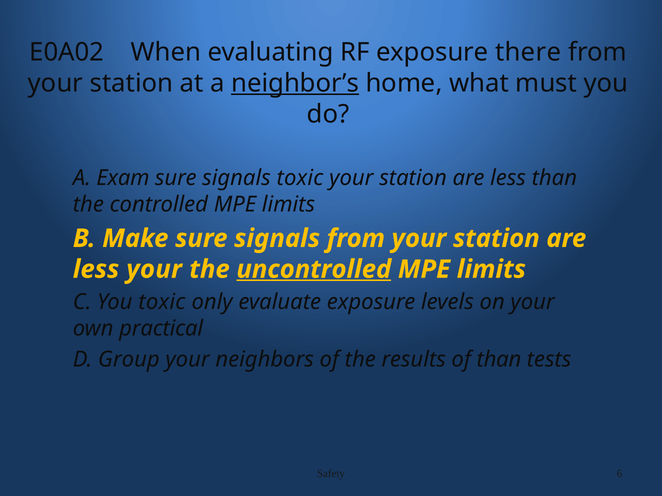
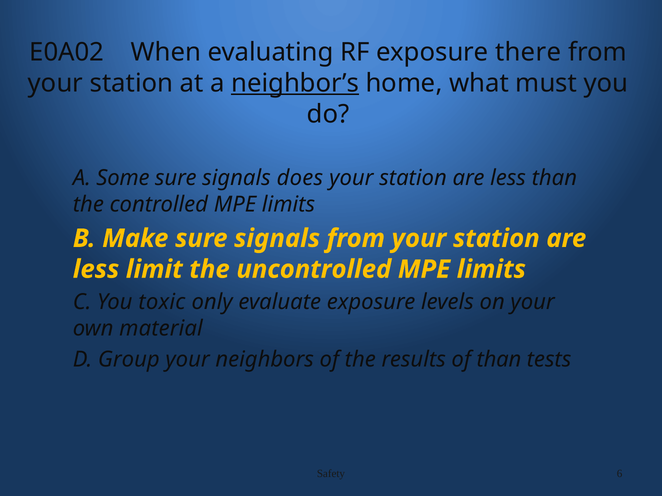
Exam: Exam -> Some
signals toxic: toxic -> does
less your: your -> limit
uncontrolled underline: present -> none
practical: practical -> material
